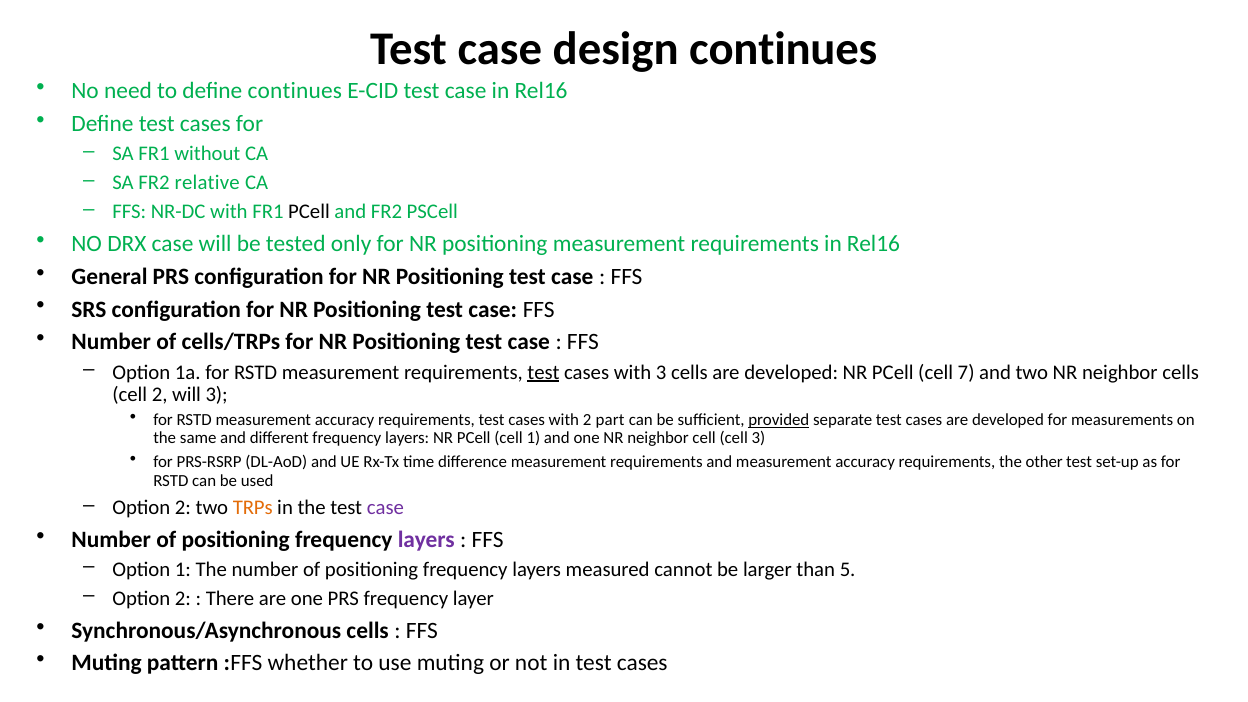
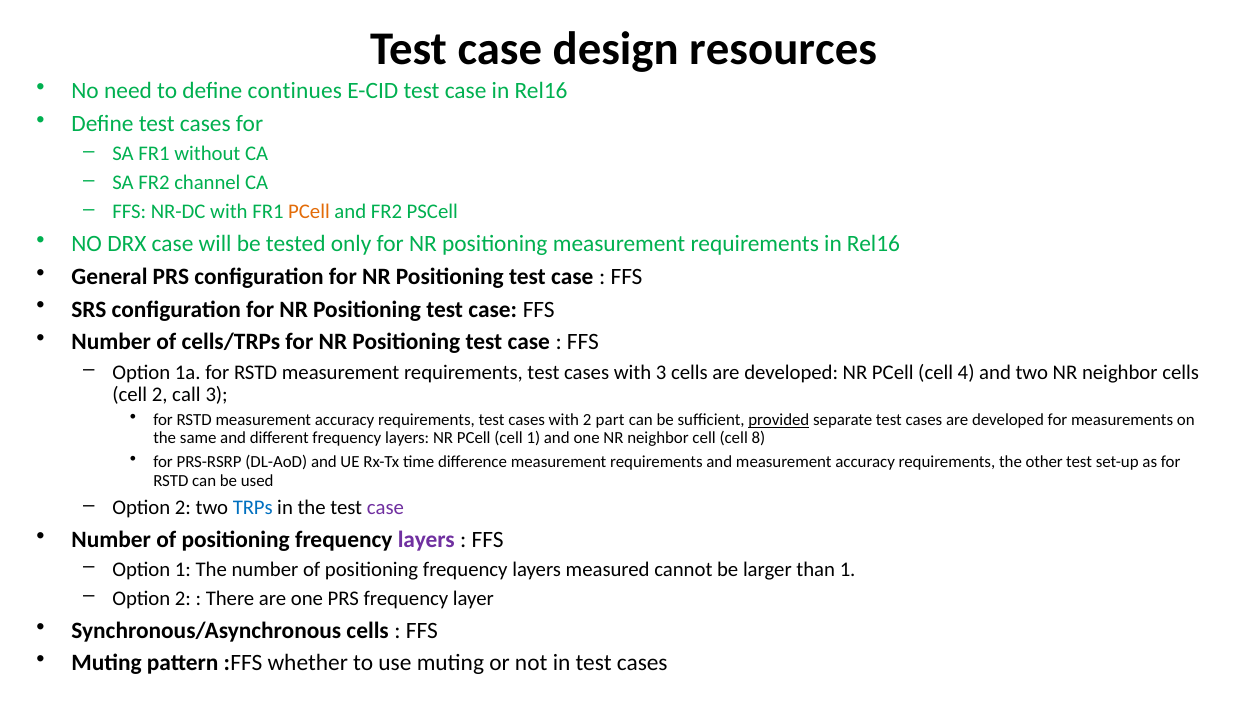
design continues: continues -> resources
relative: relative -> channel
PCell at (309, 212) colour: black -> orange
test at (543, 372) underline: present -> none
7: 7 -> 4
2 will: will -> call
cell 3: 3 -> 8
TRPs colour: orange -> blue
than 5: 5 -> 1
